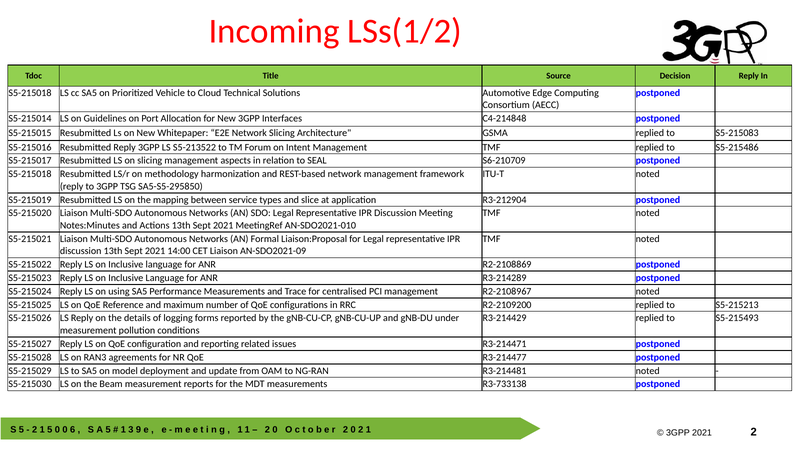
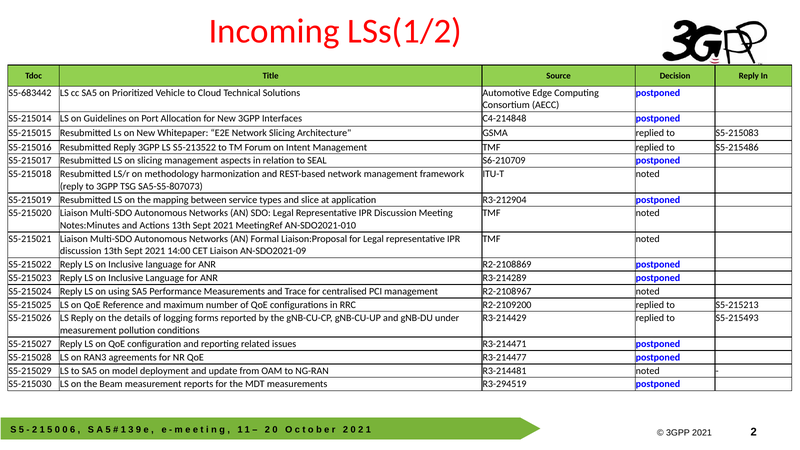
S5-215018 at (30, 93): S5-215018 -> S5-683442
SA5-S5-295850: SA5-S5-295850 -> SA5-S5-807073
R3-733138: R3-733138 -> R3-294519
